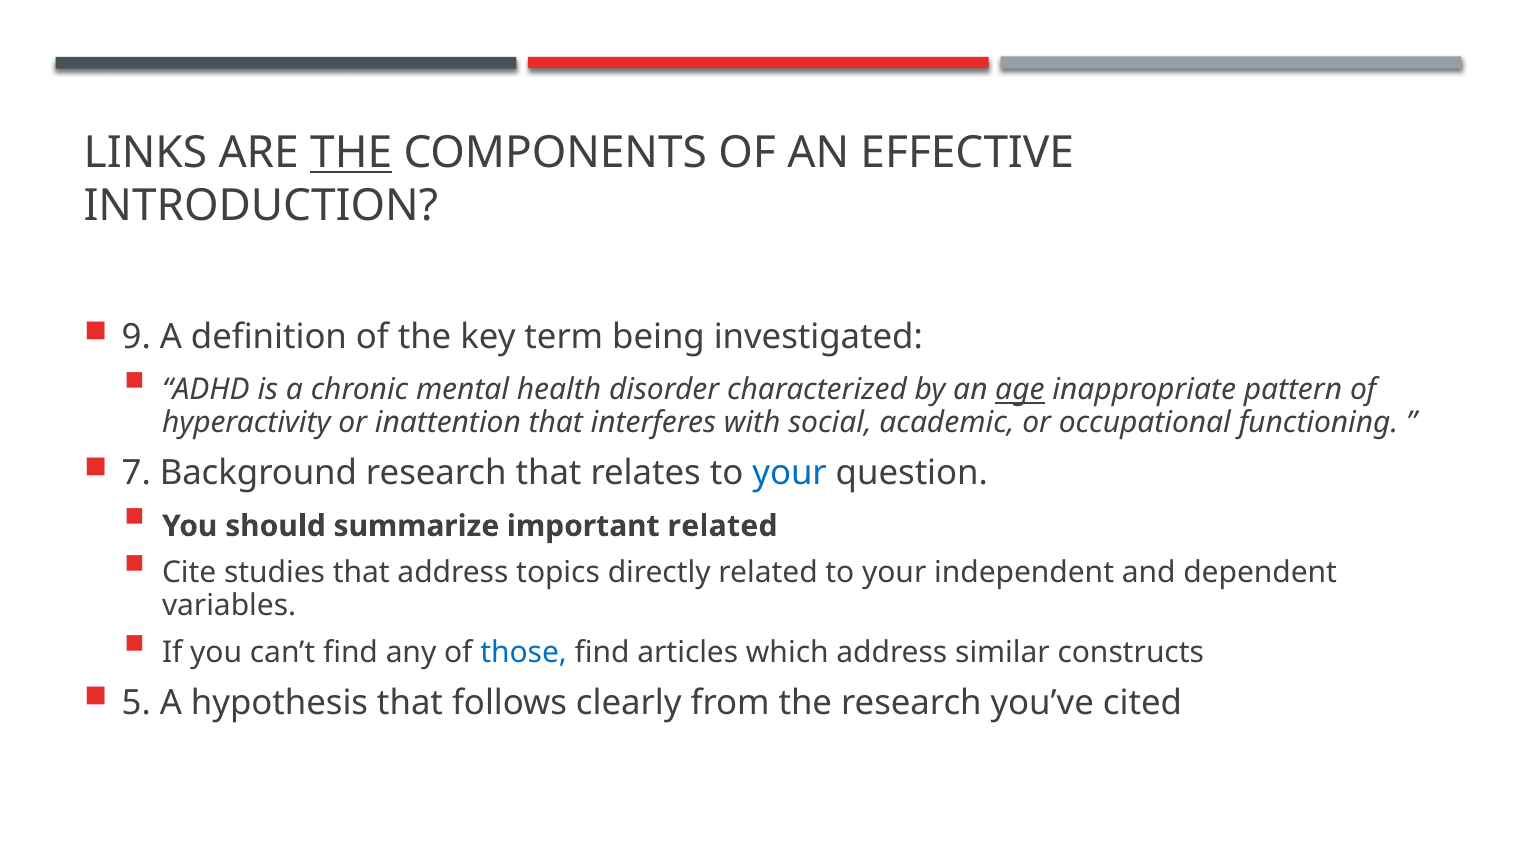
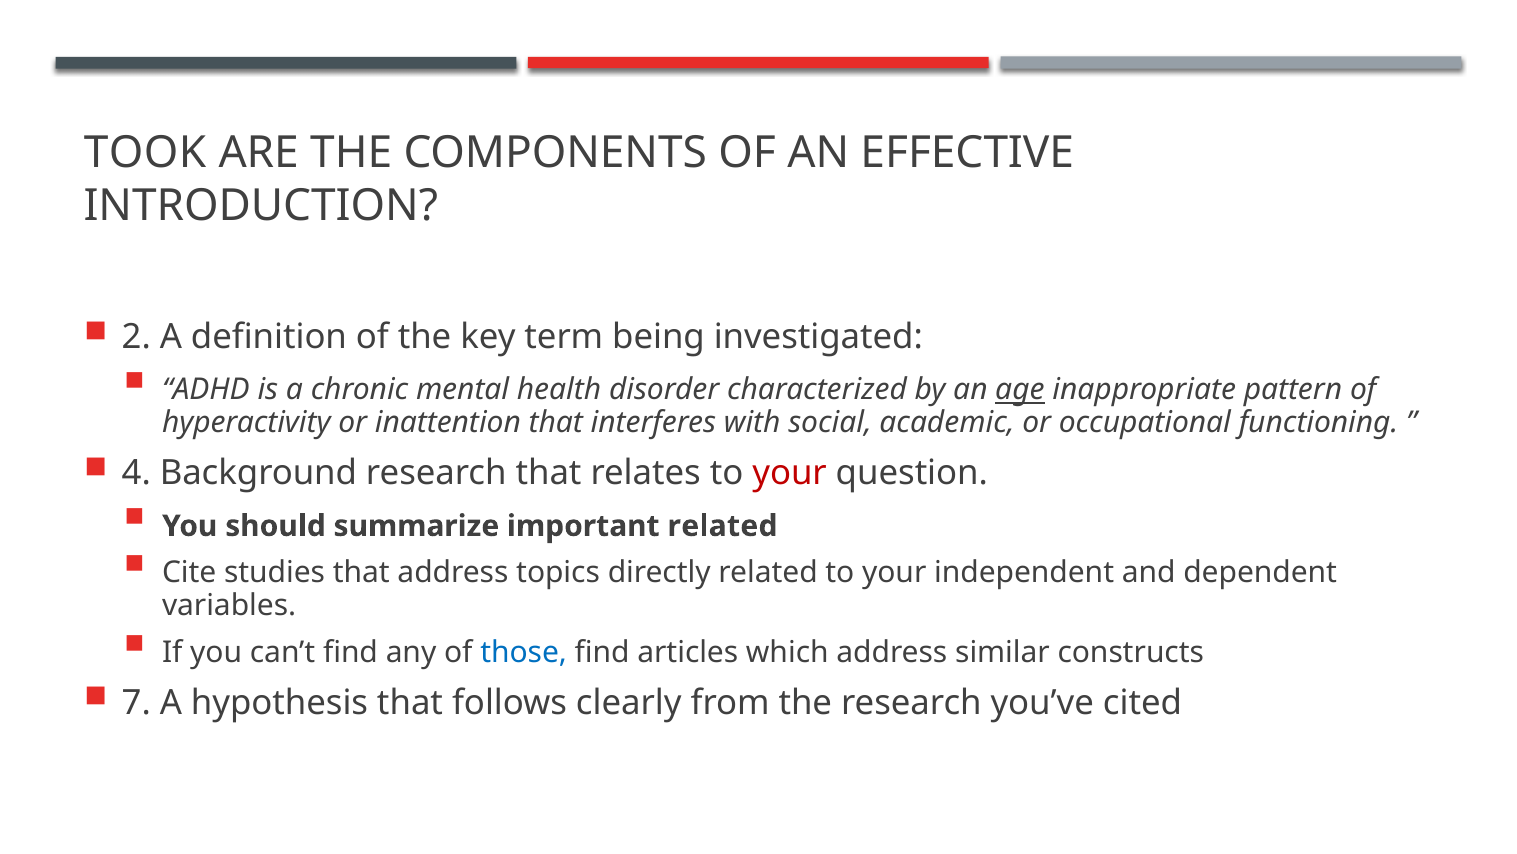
LINKS: LINKS -> TOOK
THE at (351, 153) underline: present -> none
9: 9 -> 2
7: 7 -> 4
your at (790, 473) colour: blue -> red
5: 5 -> 7
